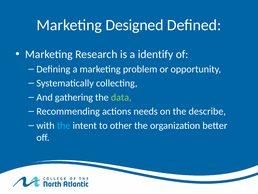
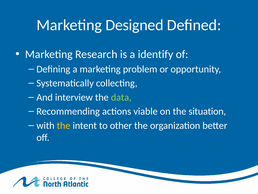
gathering: gathering -> interview
needs: needs -> viable
describe: describe -> situation
the at (64, 125) colour: light blue -> yellow
